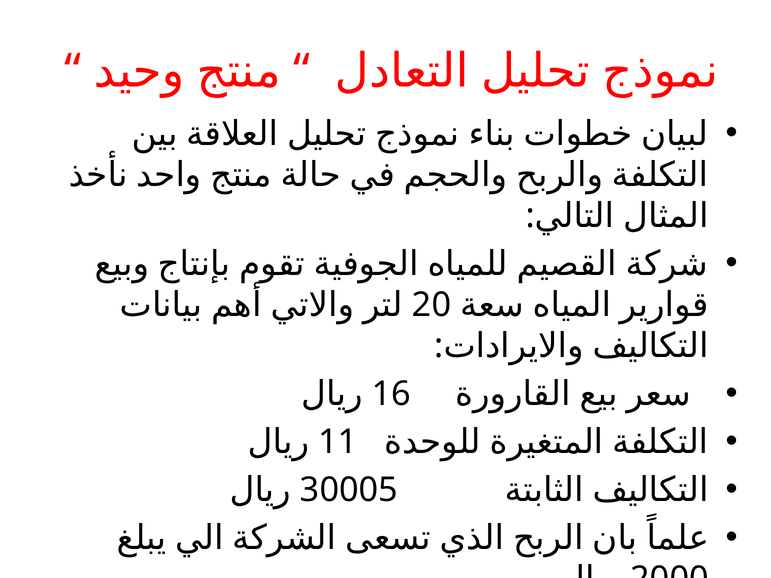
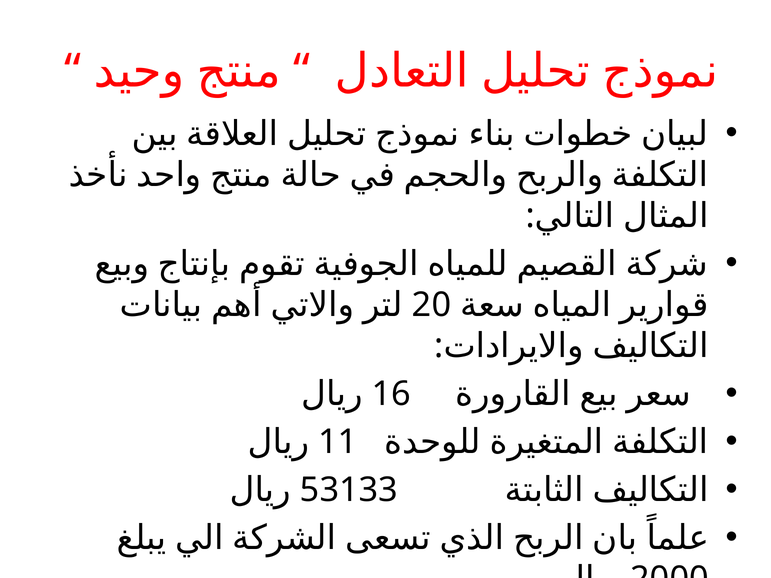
30005: 30005 -> 53133
